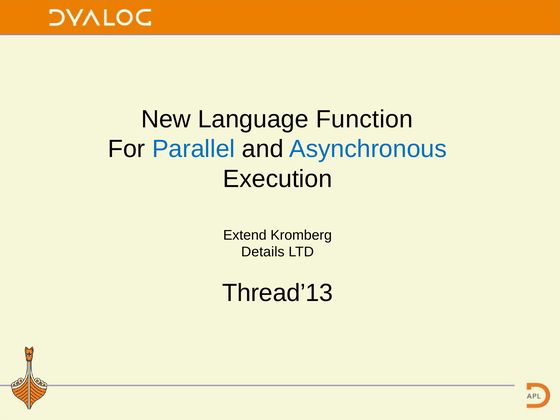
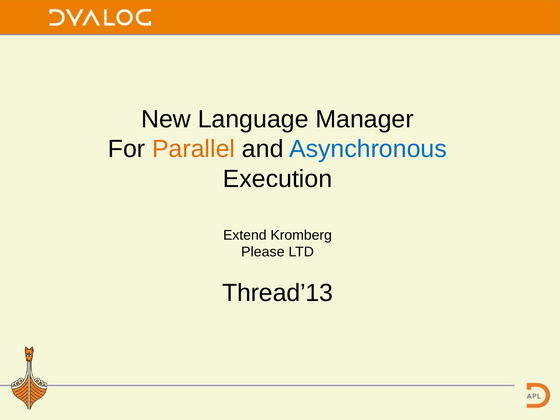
Function: Function -> Manager
Parallel colour: blue -> orange
Details: Details -> Please
